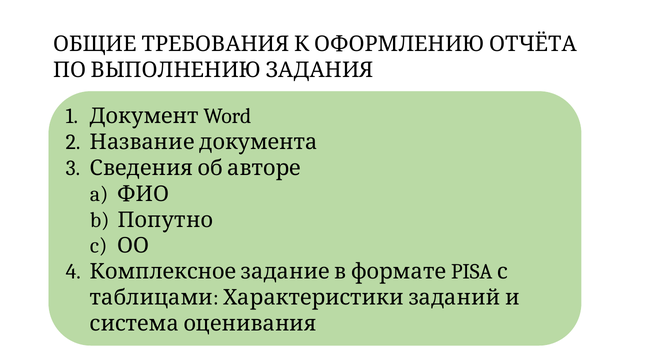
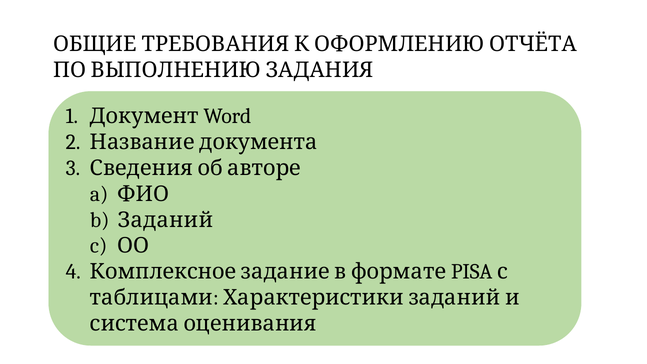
Попутно: Попутно -> Заданий
